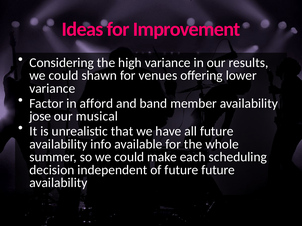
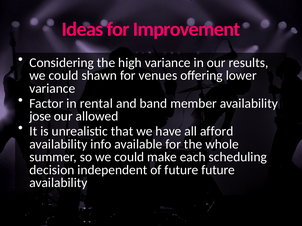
afford: afford -> rental
musical: musical -> allowed
all future: future -> afford
